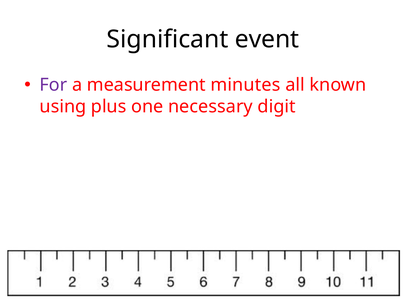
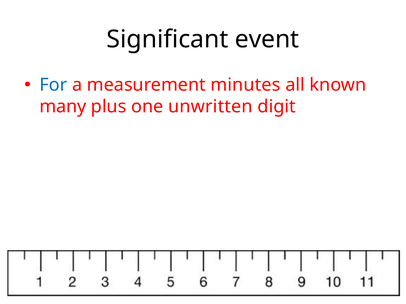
For colour: purple -> blue
using: using -> many
necessary: necessary -> unwritten
